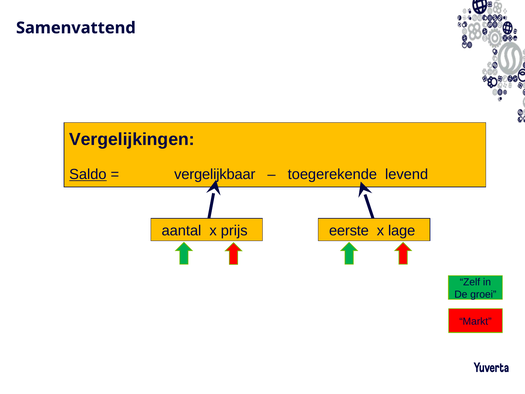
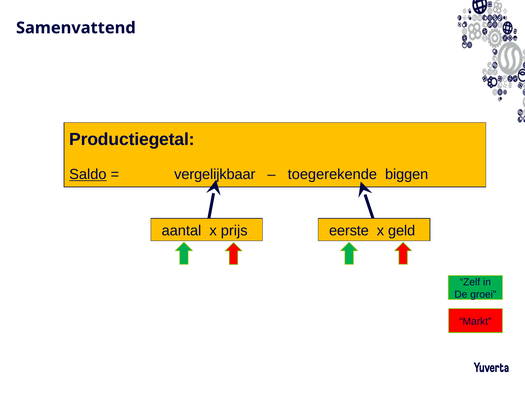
Vergelijkingen: Vergelijkingen -> Productiegetal
levend: levend -> biggen
lage: lage -> geld
